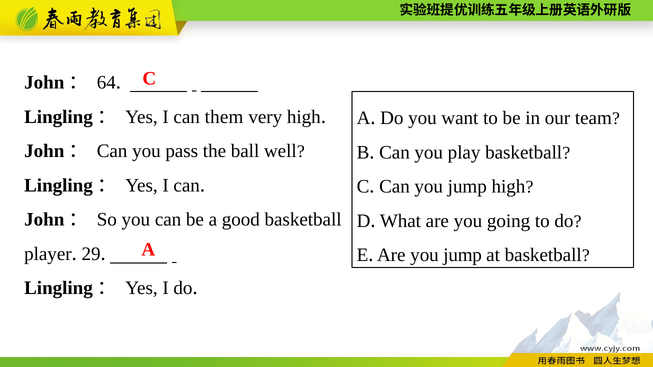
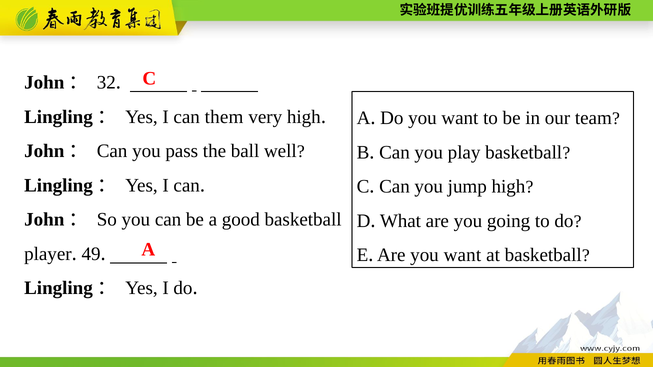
64: 64 -> 32
29: 29 -> 49
Are you jump: jump -> want
